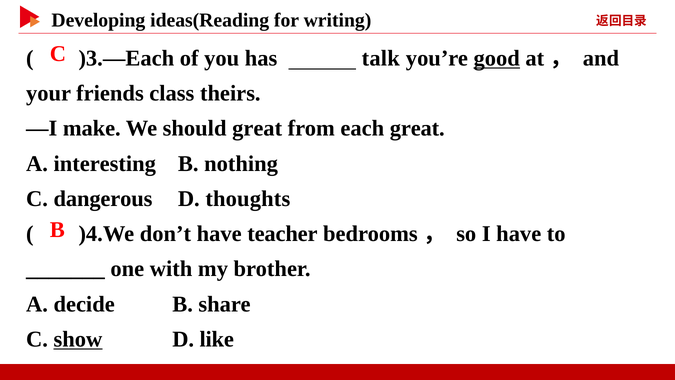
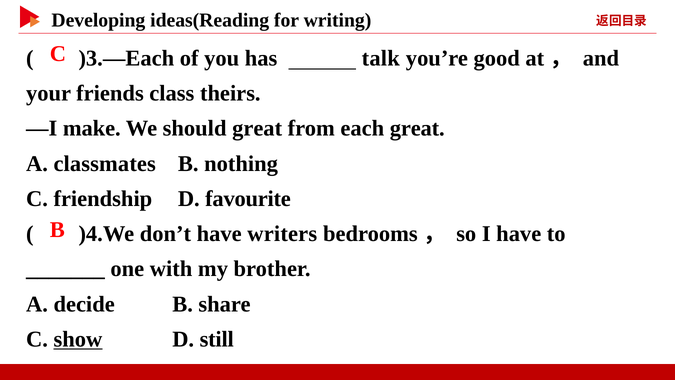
good underline: present -> none
interesting: interesting -> classmates
dangerous: dangerous -> friendship
thoughts: thoughts -> favourite
teacher: teacher -> writers
like: like -> still
